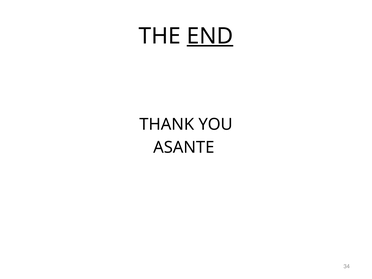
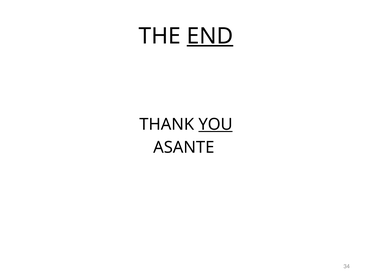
YOU underline: none -> present
